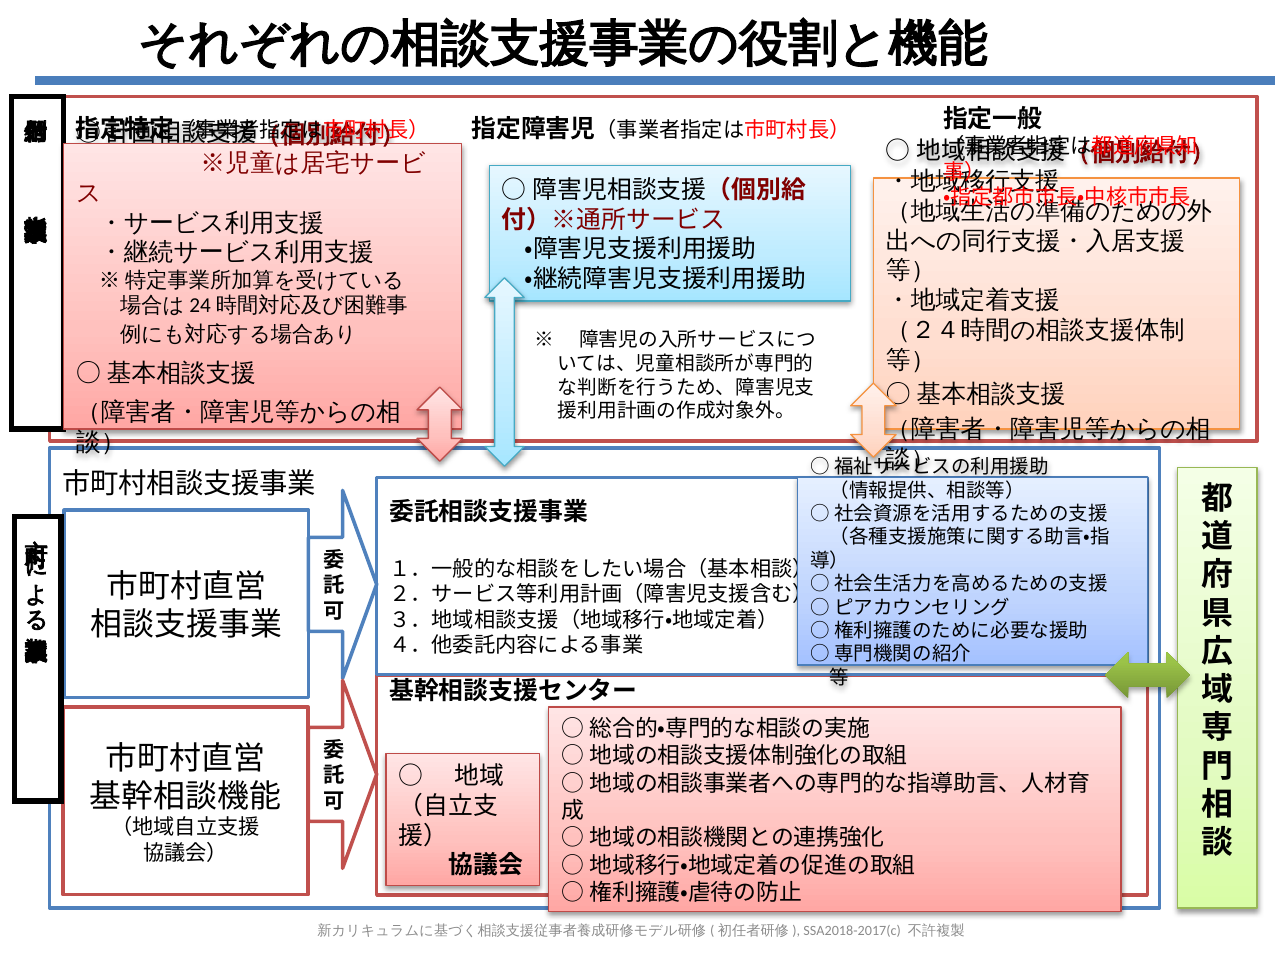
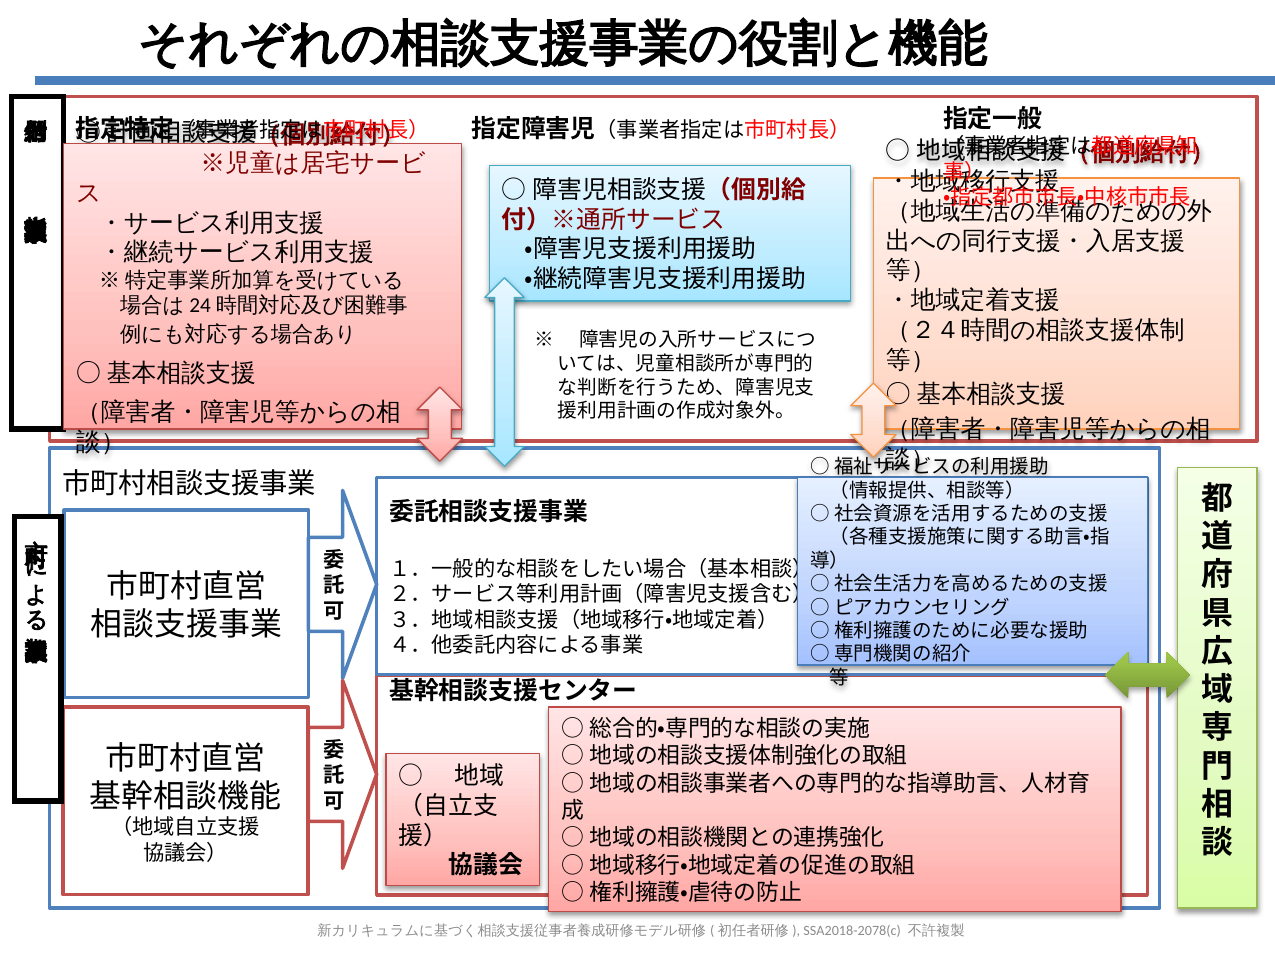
SSA2018-2017(c: SSA2018-2017(c -> SSA2018-2078(c
